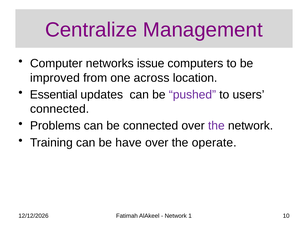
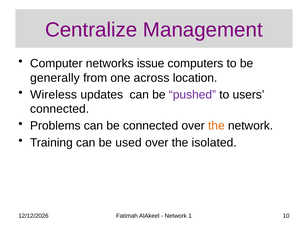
improved: improved -> generally
Essential: Essential -> Wireless
the at (216, 126) colour: purple -> orange
have: have -> used
operate: operate -> isolated
